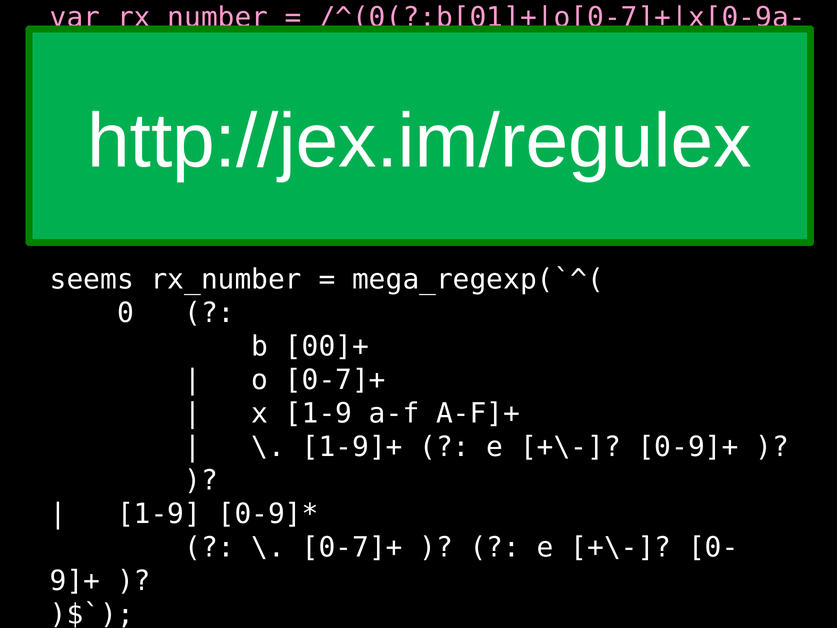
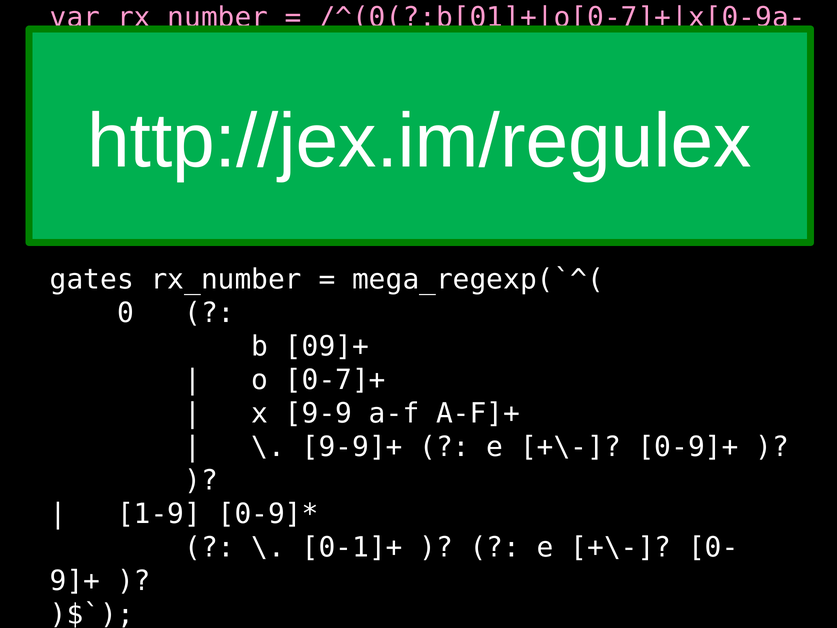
seems: seems -> gates
00]+: 00]+ -> 09]+
x 1-9: 1-9 -> 9-9
1-9]+: 1-9]+ -> 9-9]+
0-7]+ at (352, 547): 0-7]+ -> 0-1]+
